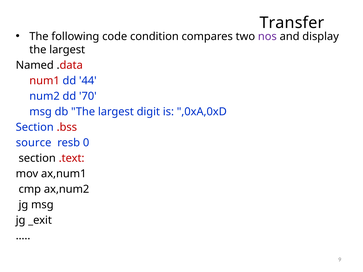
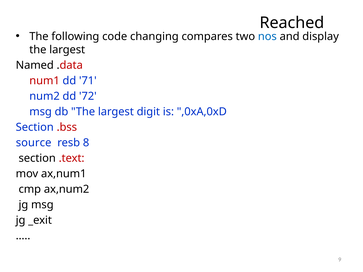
Transfer: Transfer -> Reached
condition: condition -> changing
nos colour: purple -> blue
44: 44 -> 71
70: 70 -> 72
0: 0 -> 8
